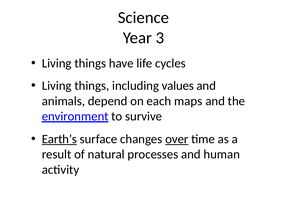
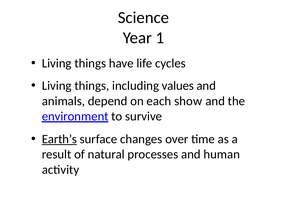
3: 3 -> 1
maps: maps -> show
over underline: present -> none
